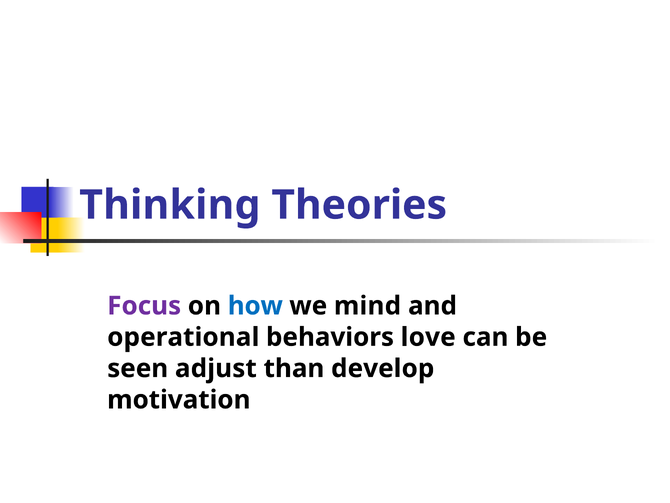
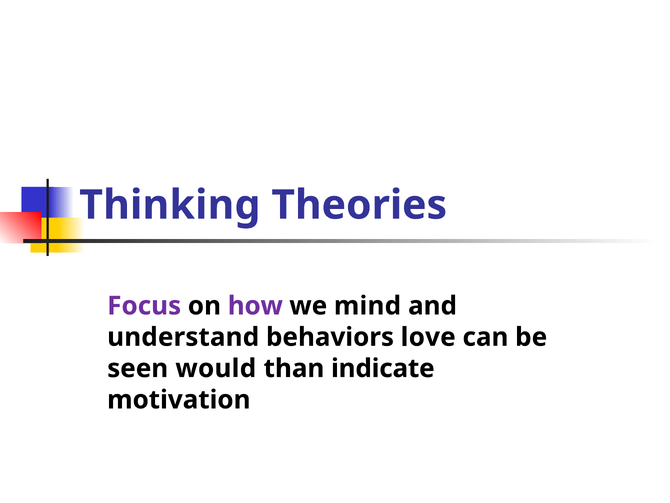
how colour: blue -> purple
operational: operational -> understand
adjust: adjust -> would
develop: develop -> indicate
